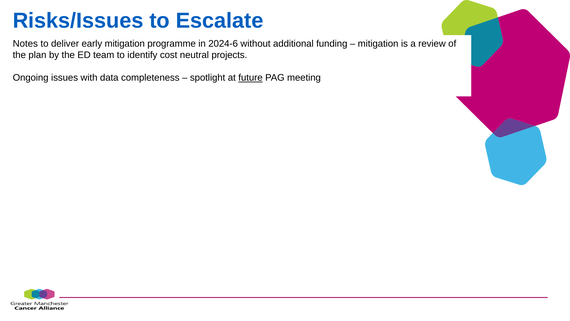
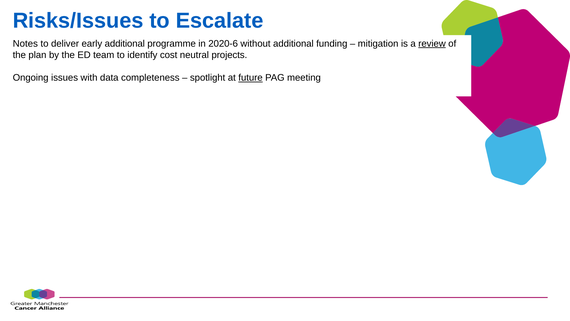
early mitigation: mitigation -> additional
2024-6: 2024-6 -> 2020-6
review underline: none -> present
